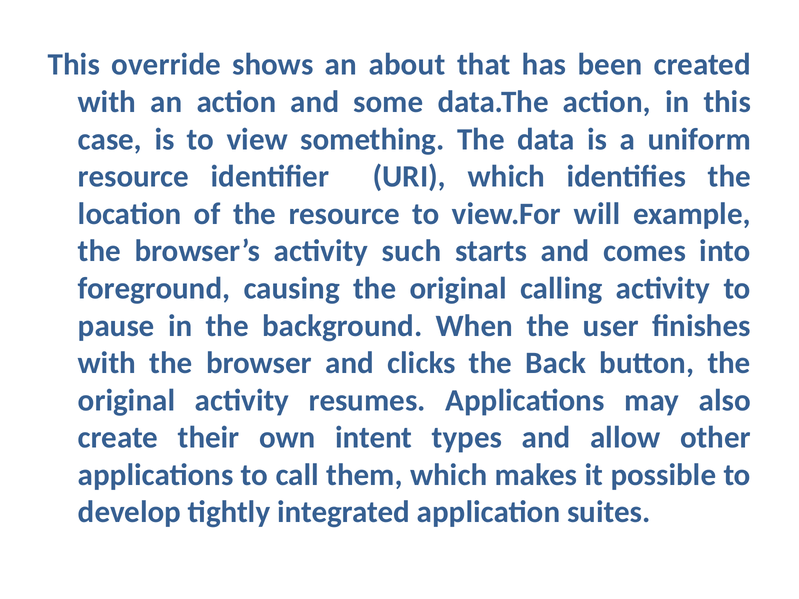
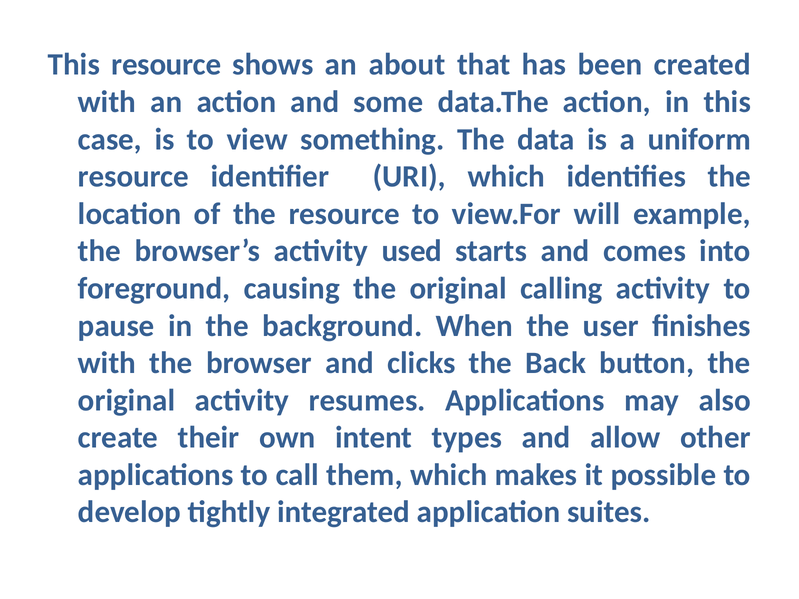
This override: override -> resource
such: such -> used
